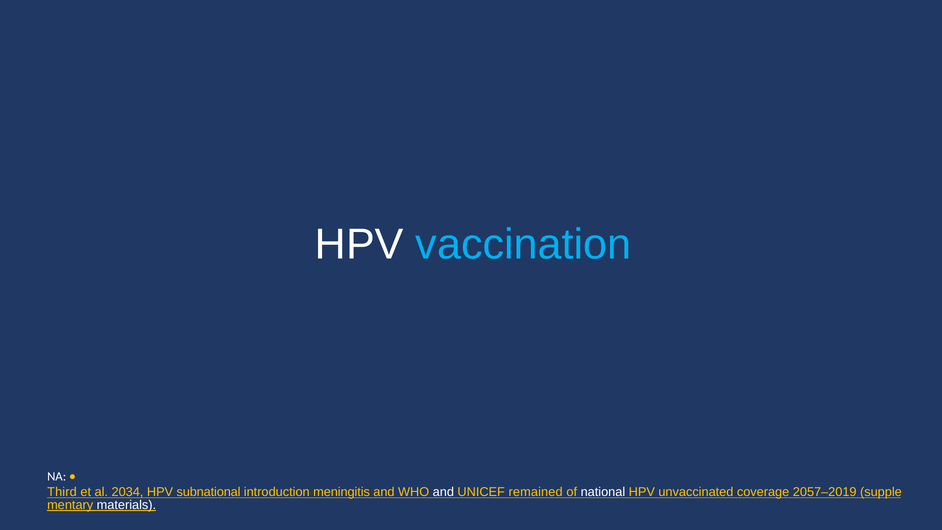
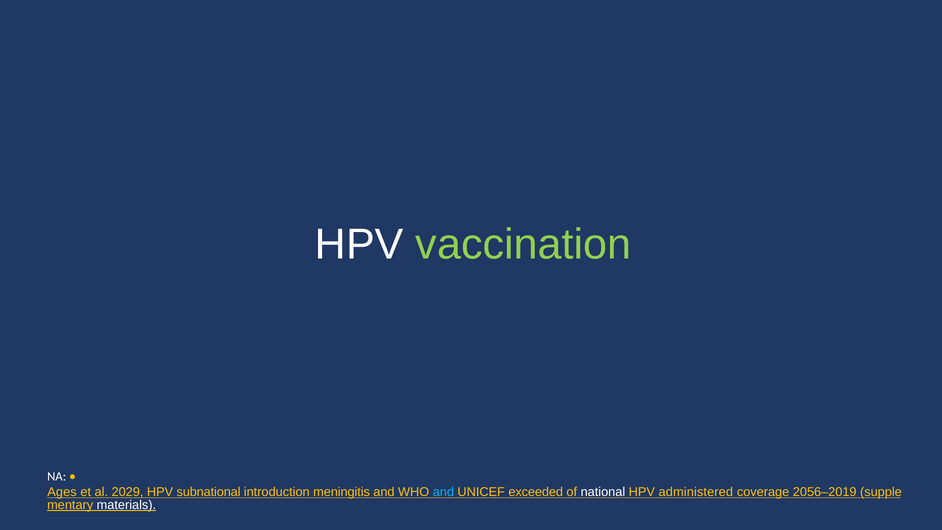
vaccination colour: light blue -> light green
Third: Third -> Ages
2034: 2034 -> 2029
and at (443, 492) colour: white -> light blue
remained: remained -> exceeded
unvaccinated: unvaccinated -> administered
2057–2019: 2057–2019 -> 2056–2019
